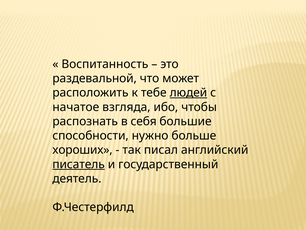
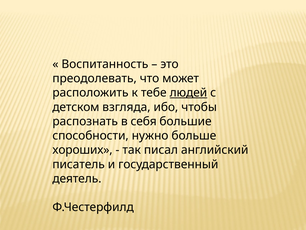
раздевальной: раздевальной -> преодолевать
начатое: начатое -> детском
писатель underline: present -> none
